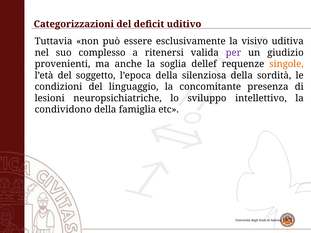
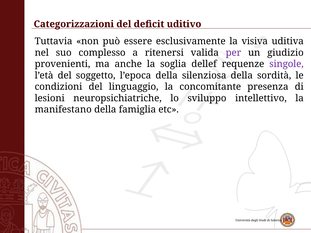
visivo: visivo -> visiva
singole colour: orange -> purple
condividono: condividono -> manifestano
